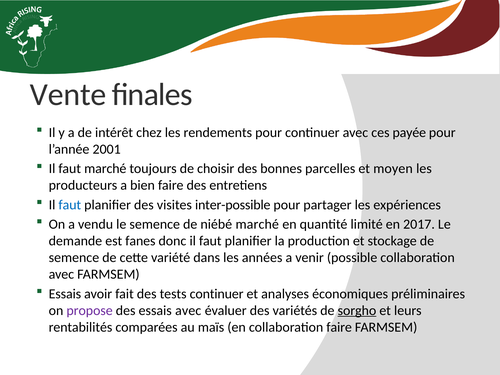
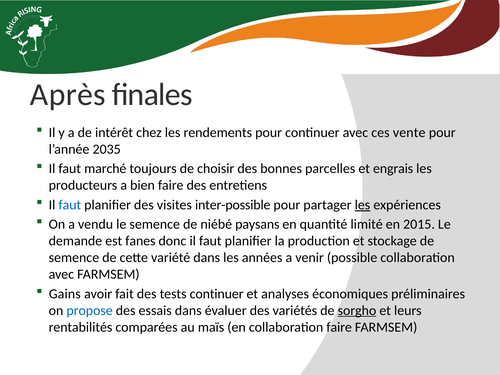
Vente: Vente -> Après
payée: payée -> vente
2001: 2001 -> 2035
moyen: moyen -> engrais
les at (362, 205) underline: none -> present
niébé marché: marché -> paysans
2017: 2017 -> 2015
Essais at (65, 294): Essais -> Gains
propose colour: purple -> blue
essais avec: avec -> dans
